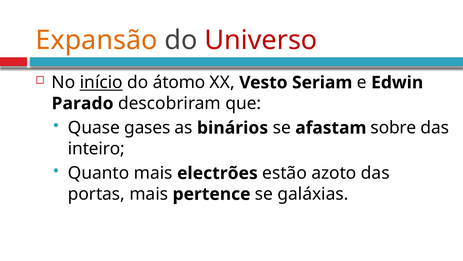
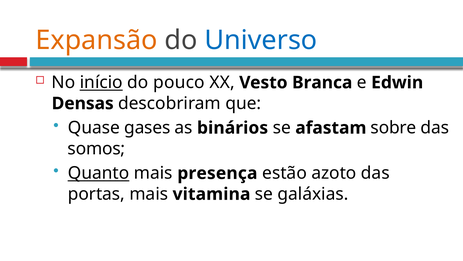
Universo colour: red -> blue
átomo: átomo -> pouco
Seriam: Seriam -> Branca
Parado: Parado -> Densas
inteiro: inteiro -> somos
Quanto underline: none -> present
electrões: electrões -> presença
pertence: pertence -> vitamina
